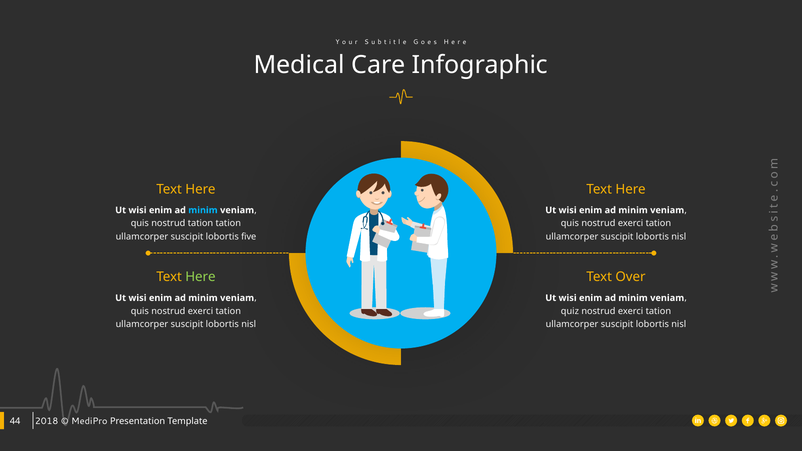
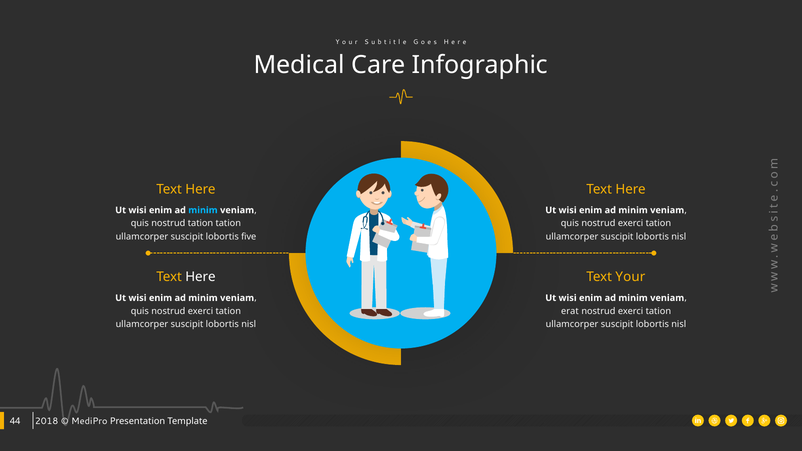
Here at (200, 277) colour: light green -> white
Over: Over -> Your
quiz: quiz -> erat
